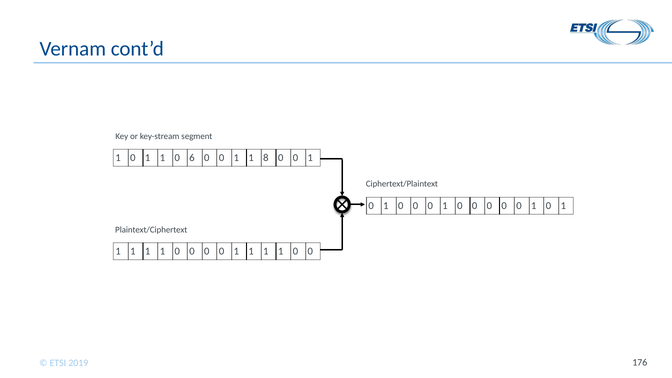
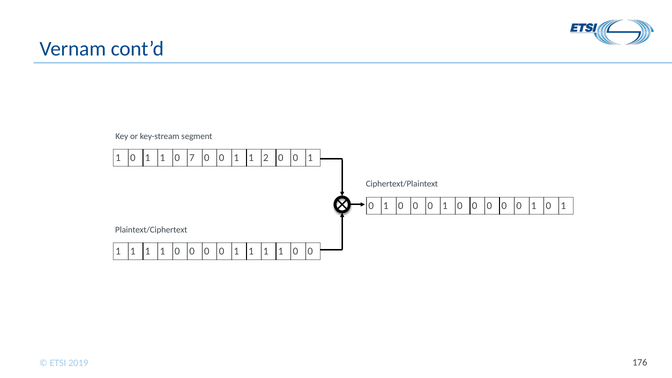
6: 6 -> 7
8: 8 -> 2
